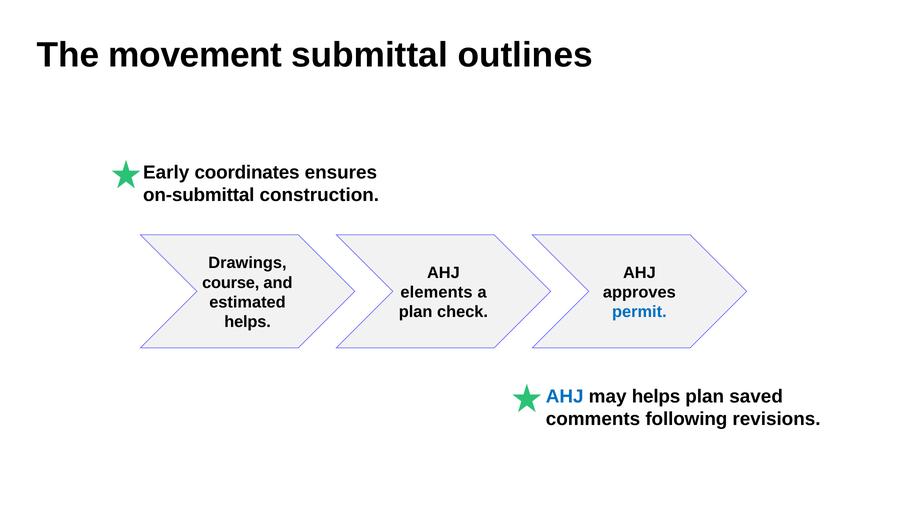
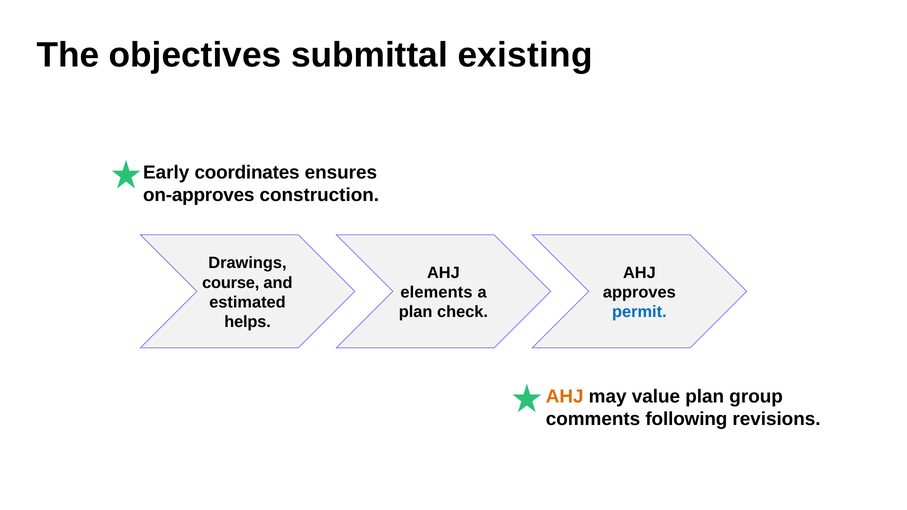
movement: movement -> objectives
outlines: outlines -> existing
on-submittal: on-submittal -> on-approves
AHJ at (565, 396) colour: blue -> orange
may helps: helps -> value
saved: saved -> group
